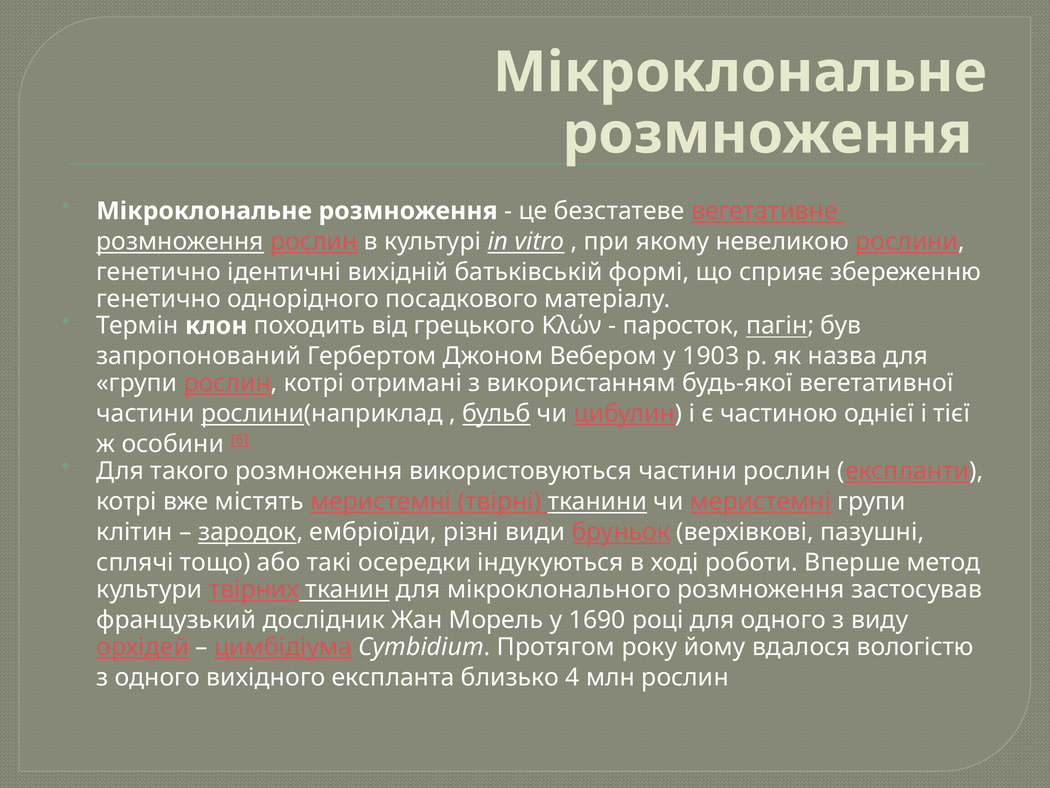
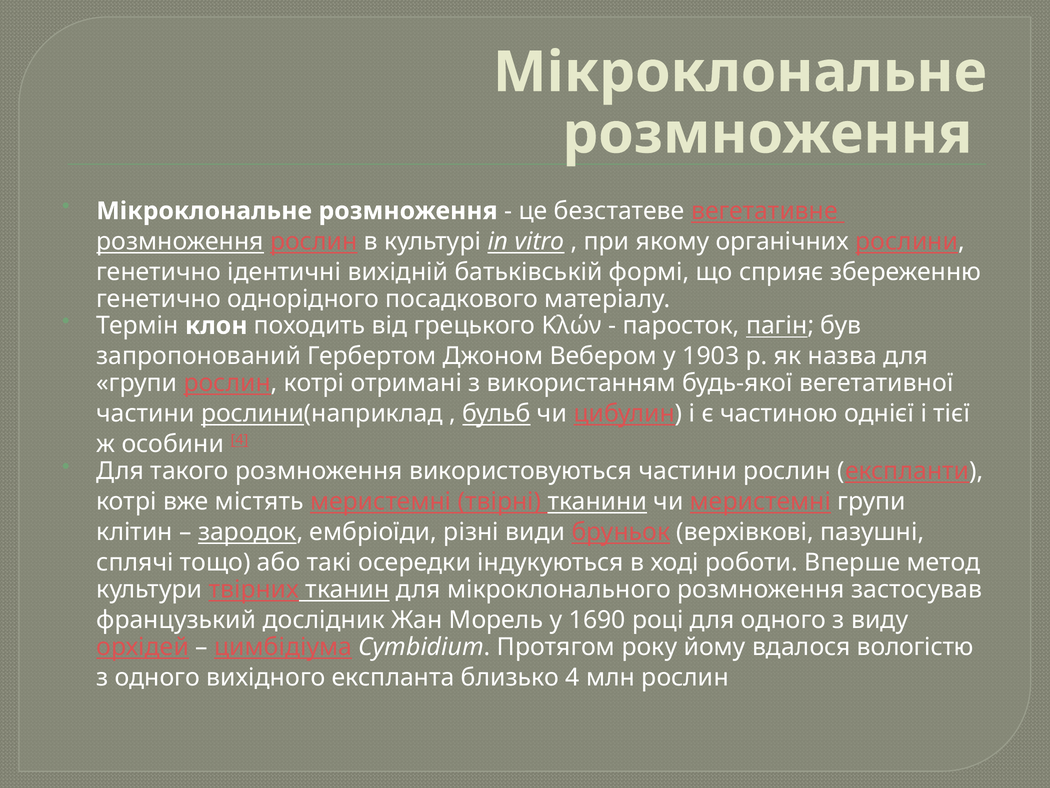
невеликою: невеликою -> органічних
особини 6: 6 -> 4
